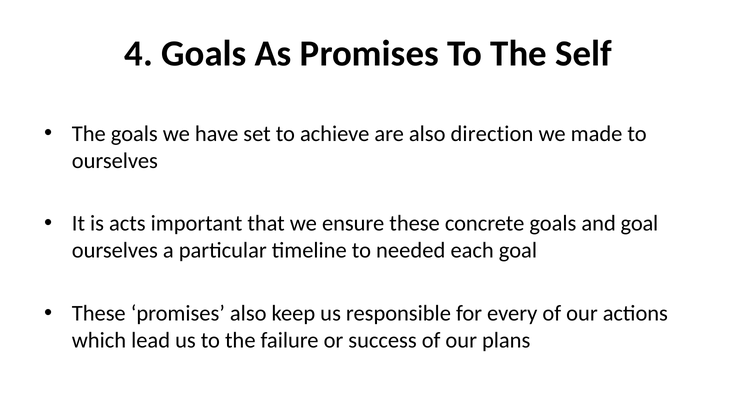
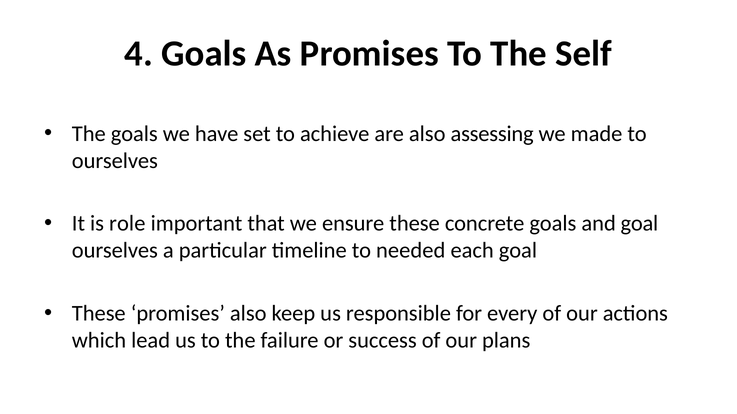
direction: direction -> assessing
acts: acts -> role
